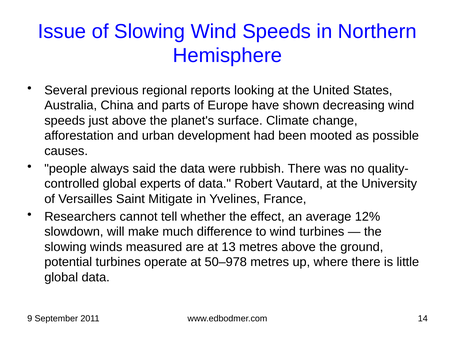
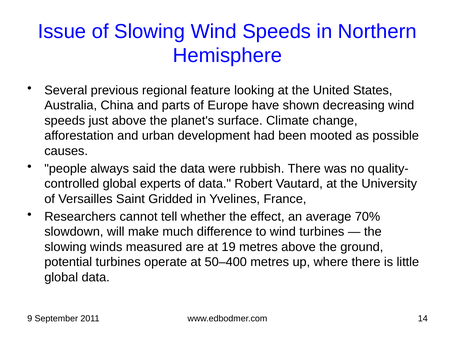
reports: reports -> feature
Mitigate: Mitigate -> Gridded
12%: 12% -> 70%
13: 13 -> 19
50–978: 50–978 -> 50–400
